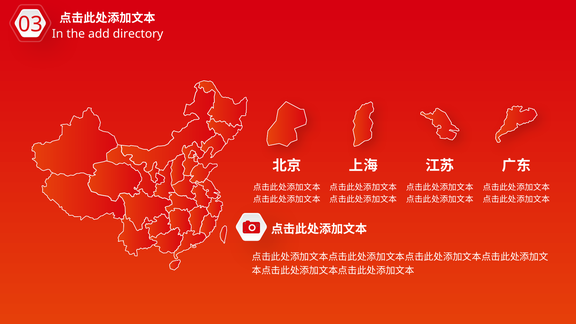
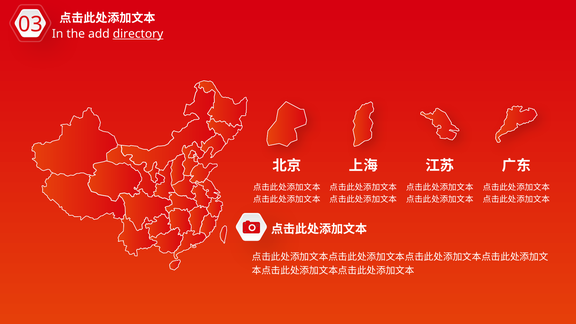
directory underline: none -> present
